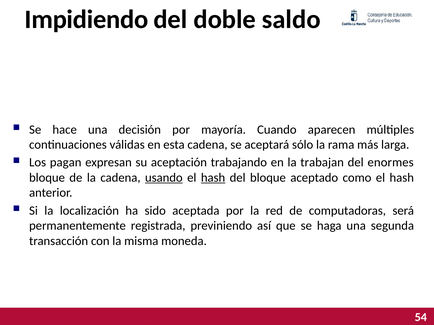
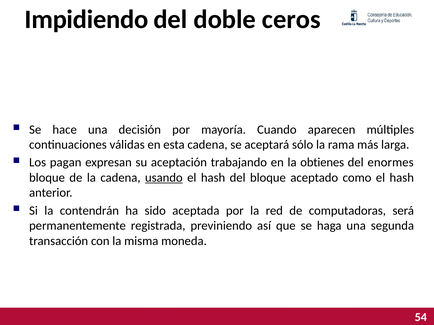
saldo: saldo -> ceros
trabajan: trabajan -> obtienes
hash at (213, 178) underline: present -> none
localización: localización -> contendrán
